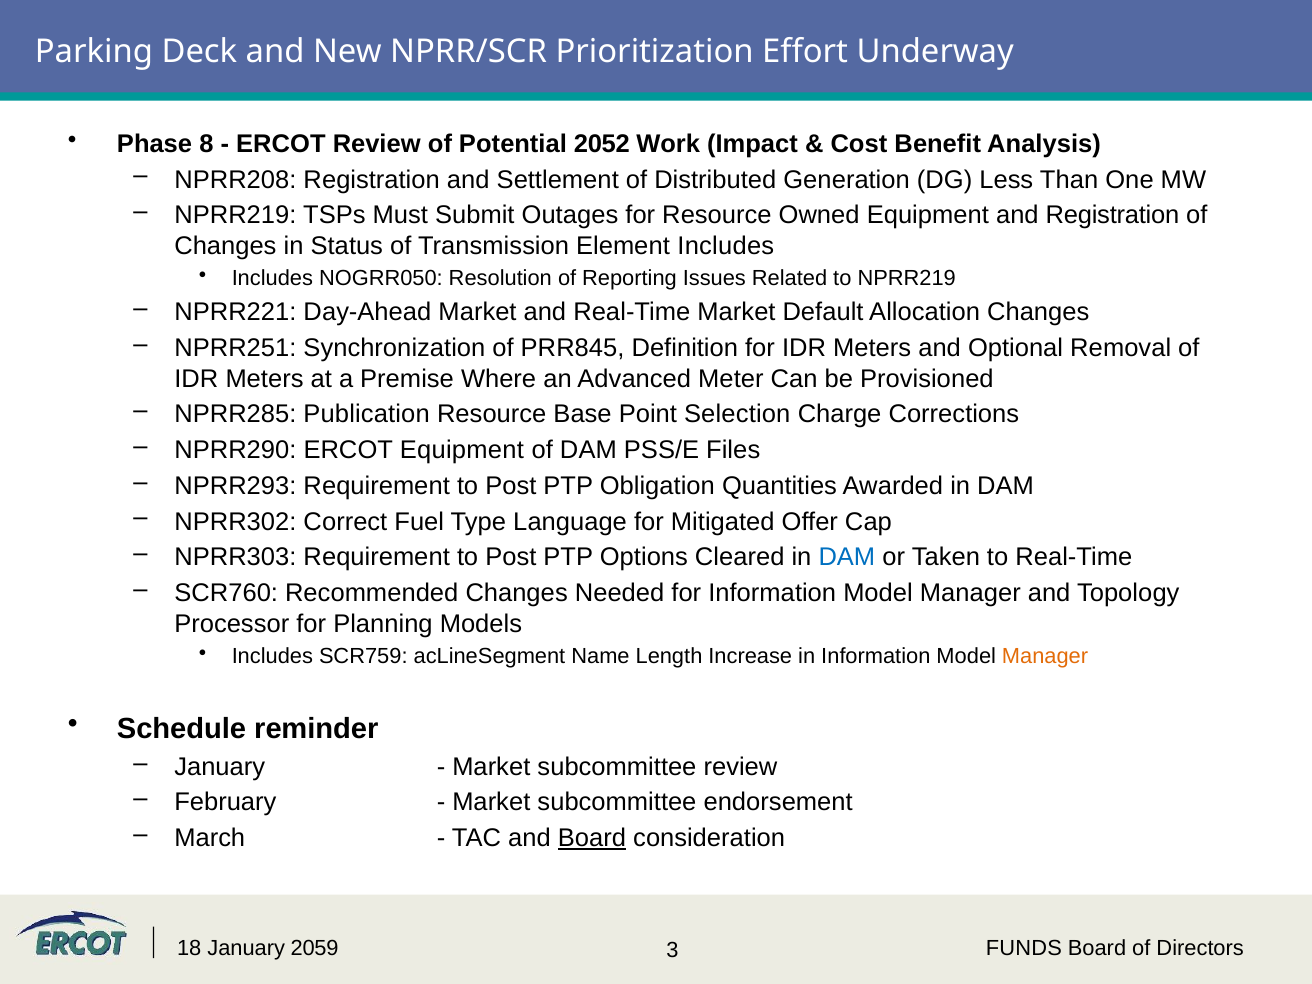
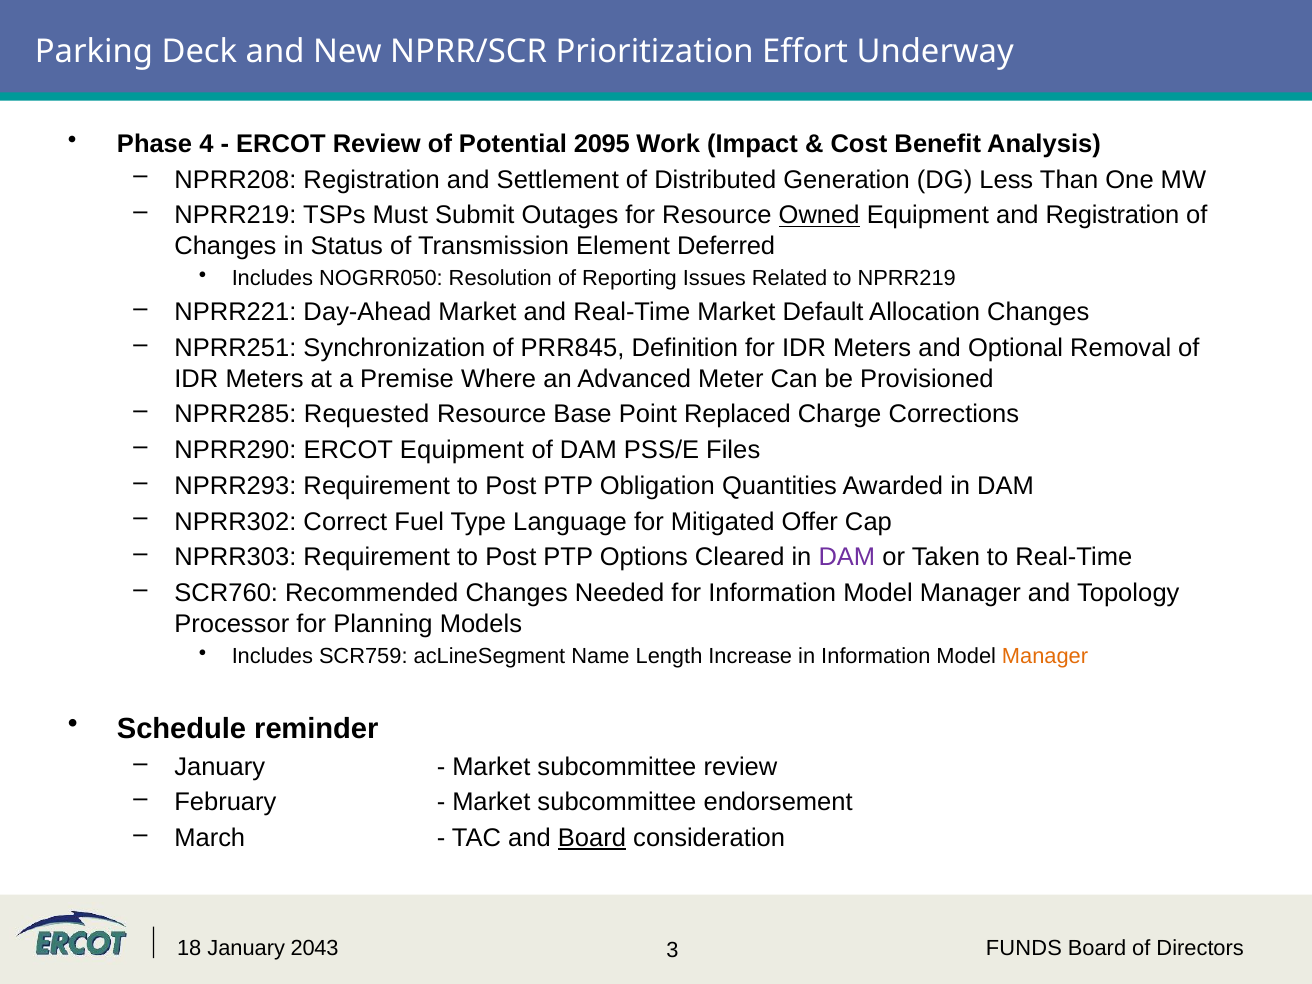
8: 8 -> 4
2052: 2052 -> 2095
Owned underline: none -> present
Element Includes: Includes -> Deferred
Publication: Publication -> Requested
Selection: Selection -> Replaced
DAM at (847, 557) colour: blue -> purple
2059: 2059 -> 2043
